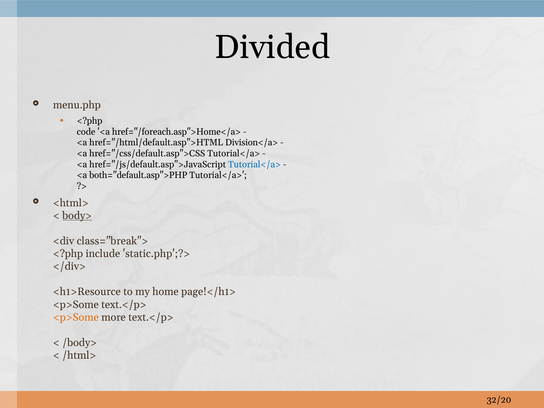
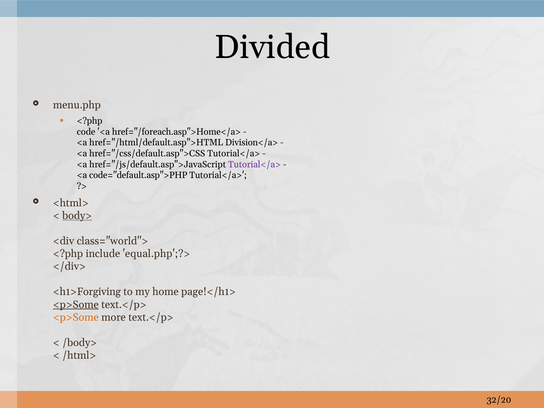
Tutorial</a> at (255, 164) colour: blue -> purple
both="default.asp">PHP: both="default.asp">PHP -> code="default.asp">PHP
class="break">: class="break"> -> class="world">
static.php';?>: static.php';?> -> equal.php';?>
<h1>Resource: <h1>Resource -> <h1>Forgiving
<p>Some at (76, 305) underline: none -> present
